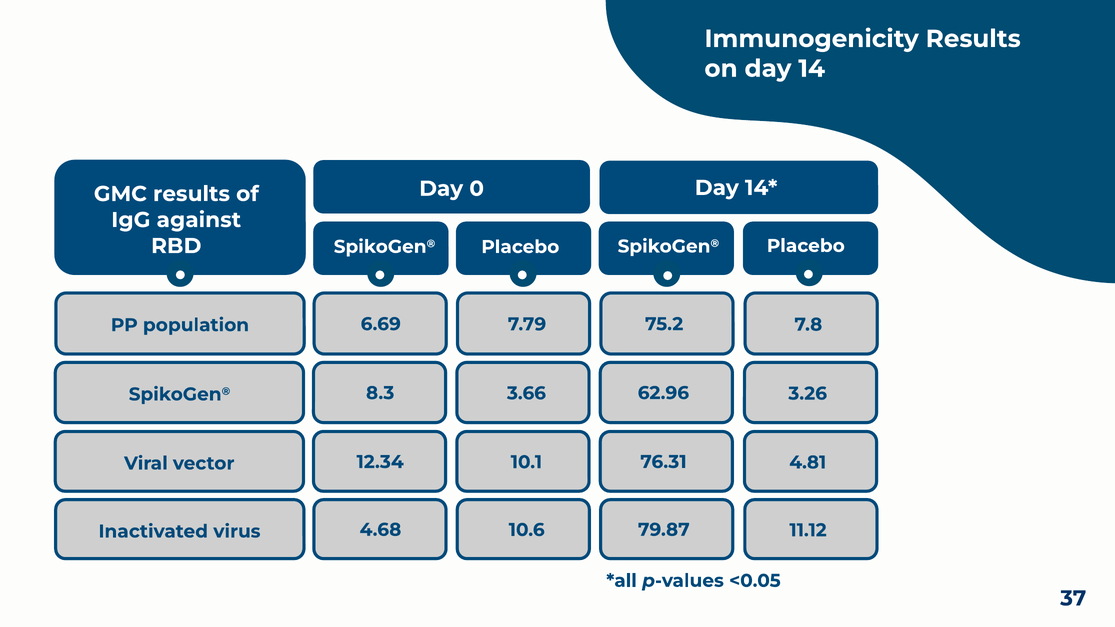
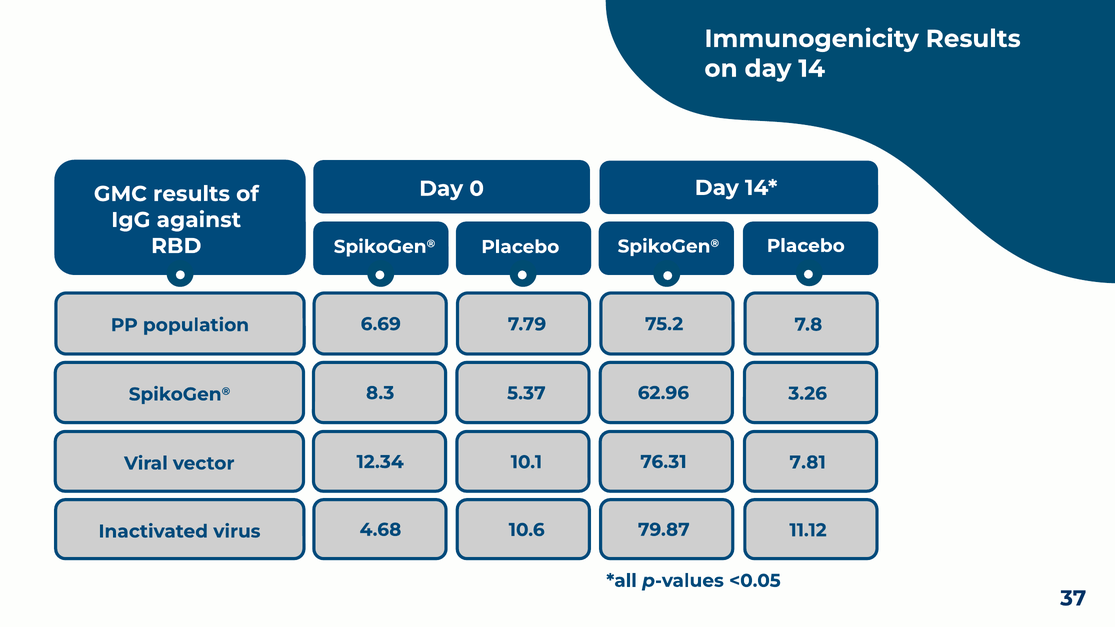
3.66: 3.66 -> 5.37
4.81: 4.81 -> 7.81
